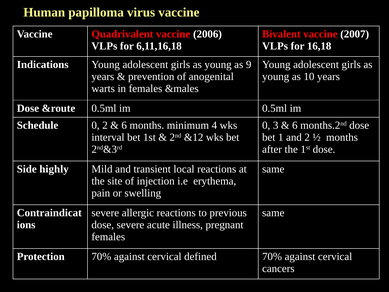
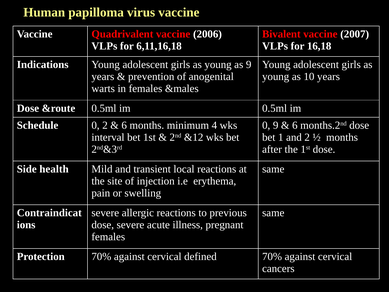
0 3: 3 -> 9
highly: highly -> health
